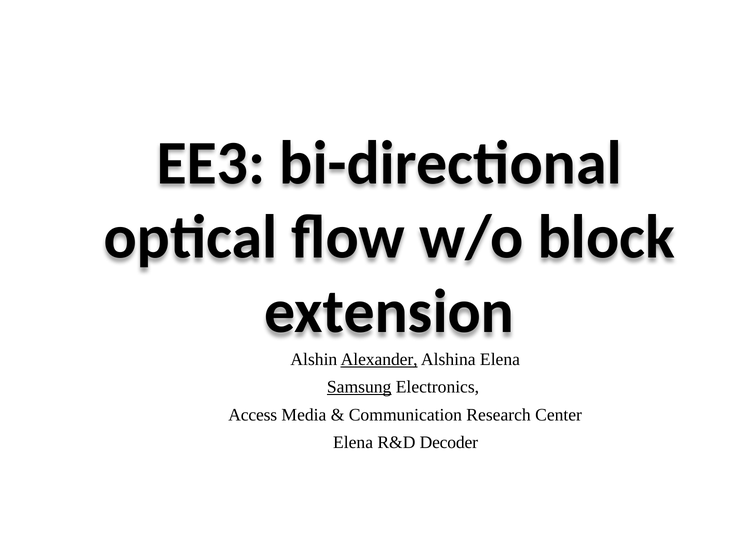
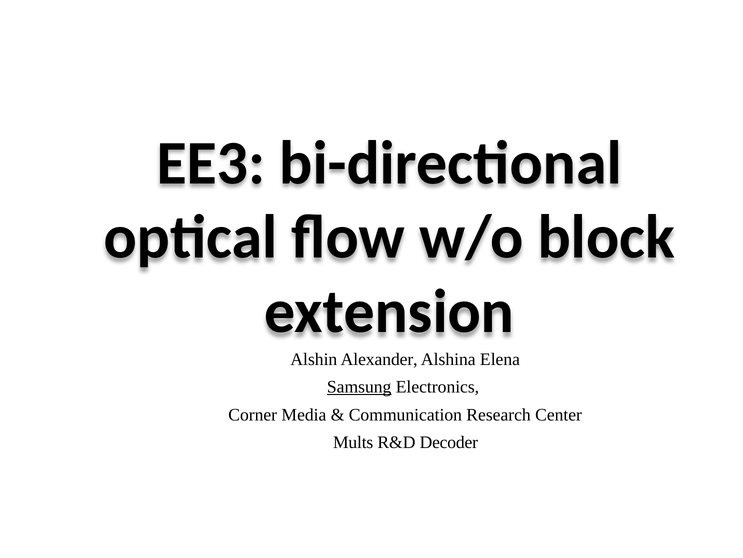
Alexander underline: present -> none
Access: Access -> Corner
Elena at (353, 442): Elena -> Mults
